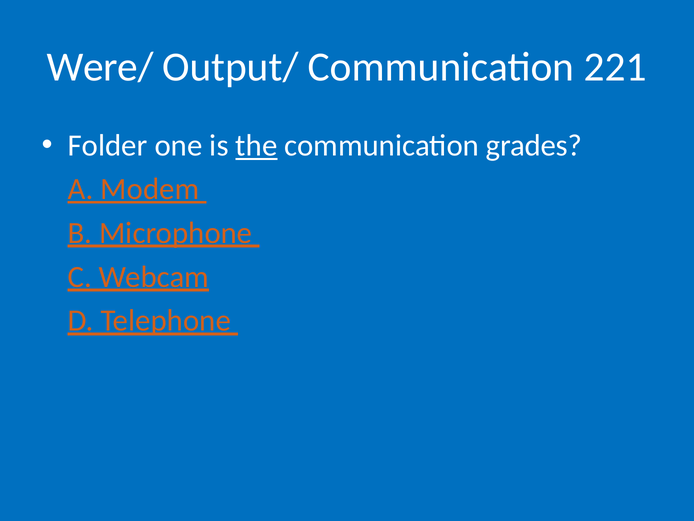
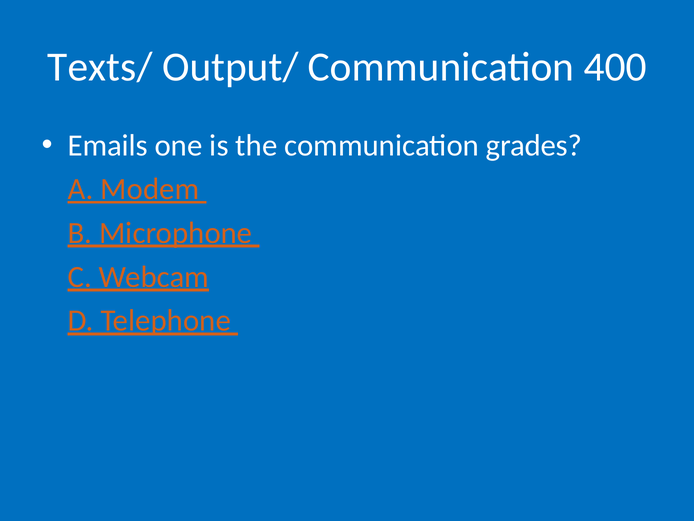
Were/: Were/ -> Texts/
221: 221 -> 400
Folder: Folder -> Emails
the underline: present -> none
